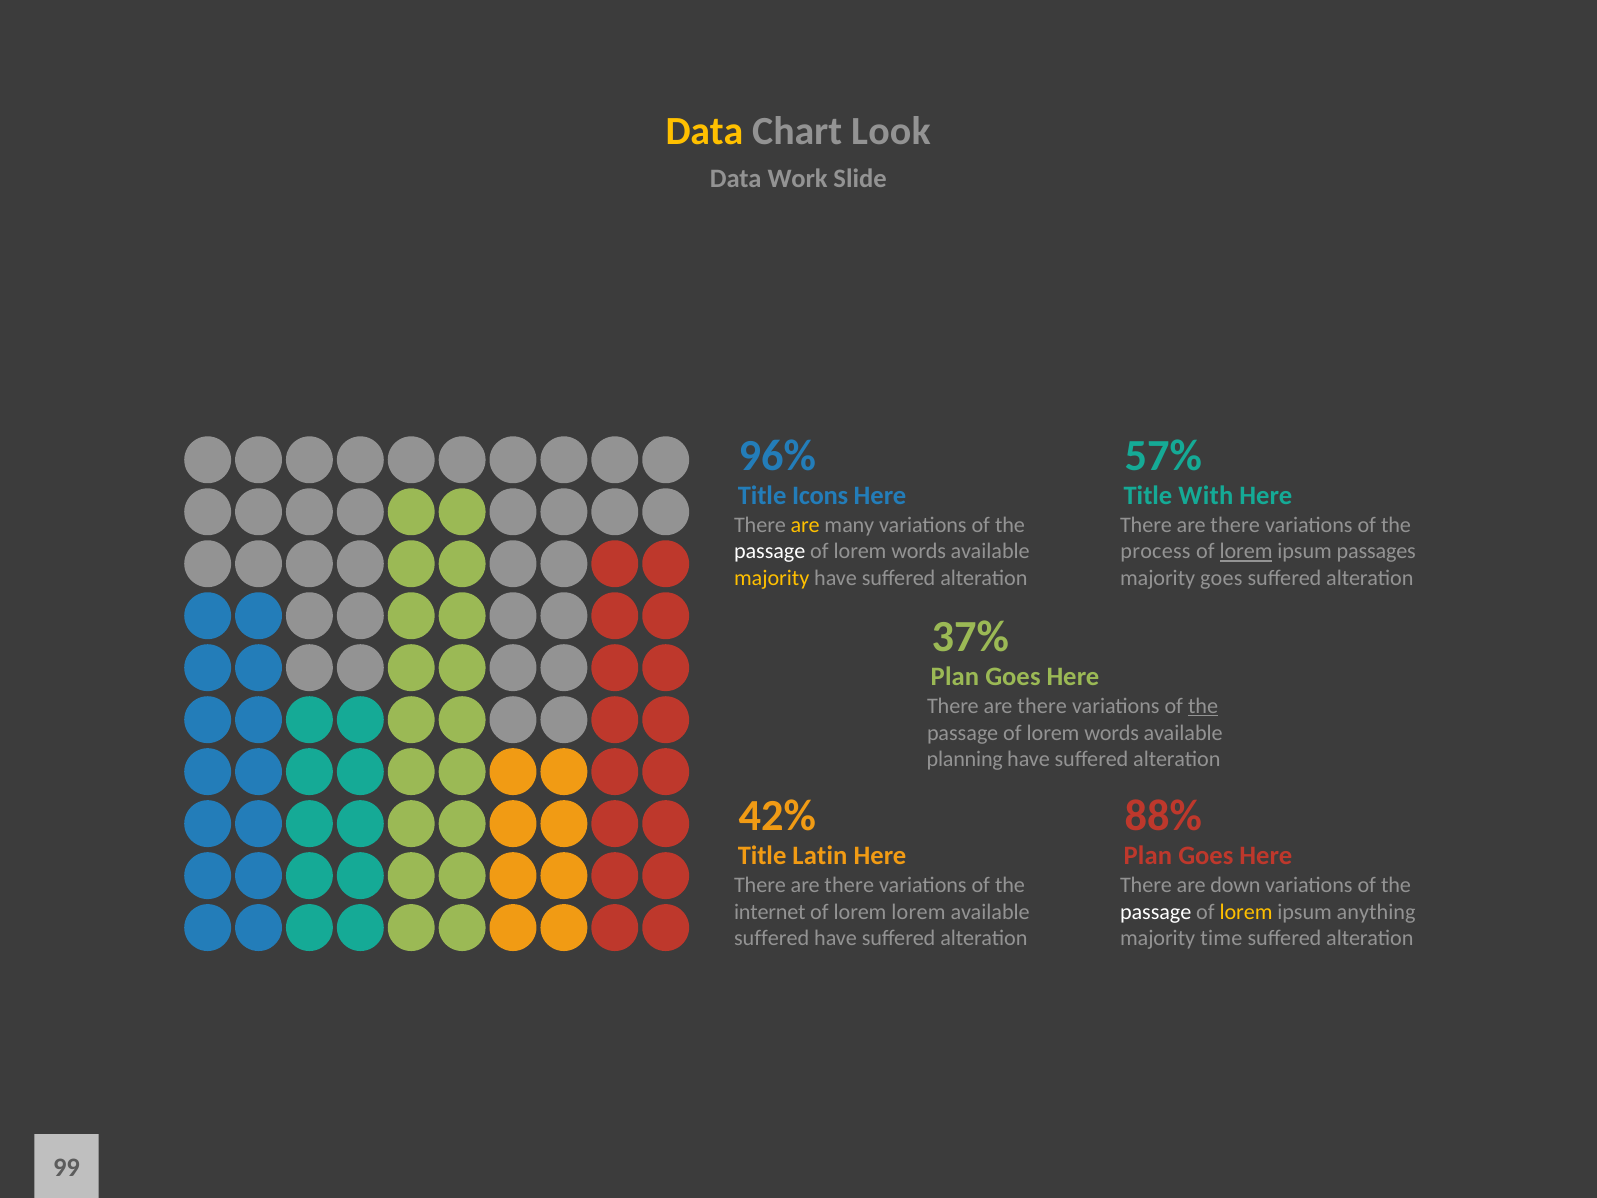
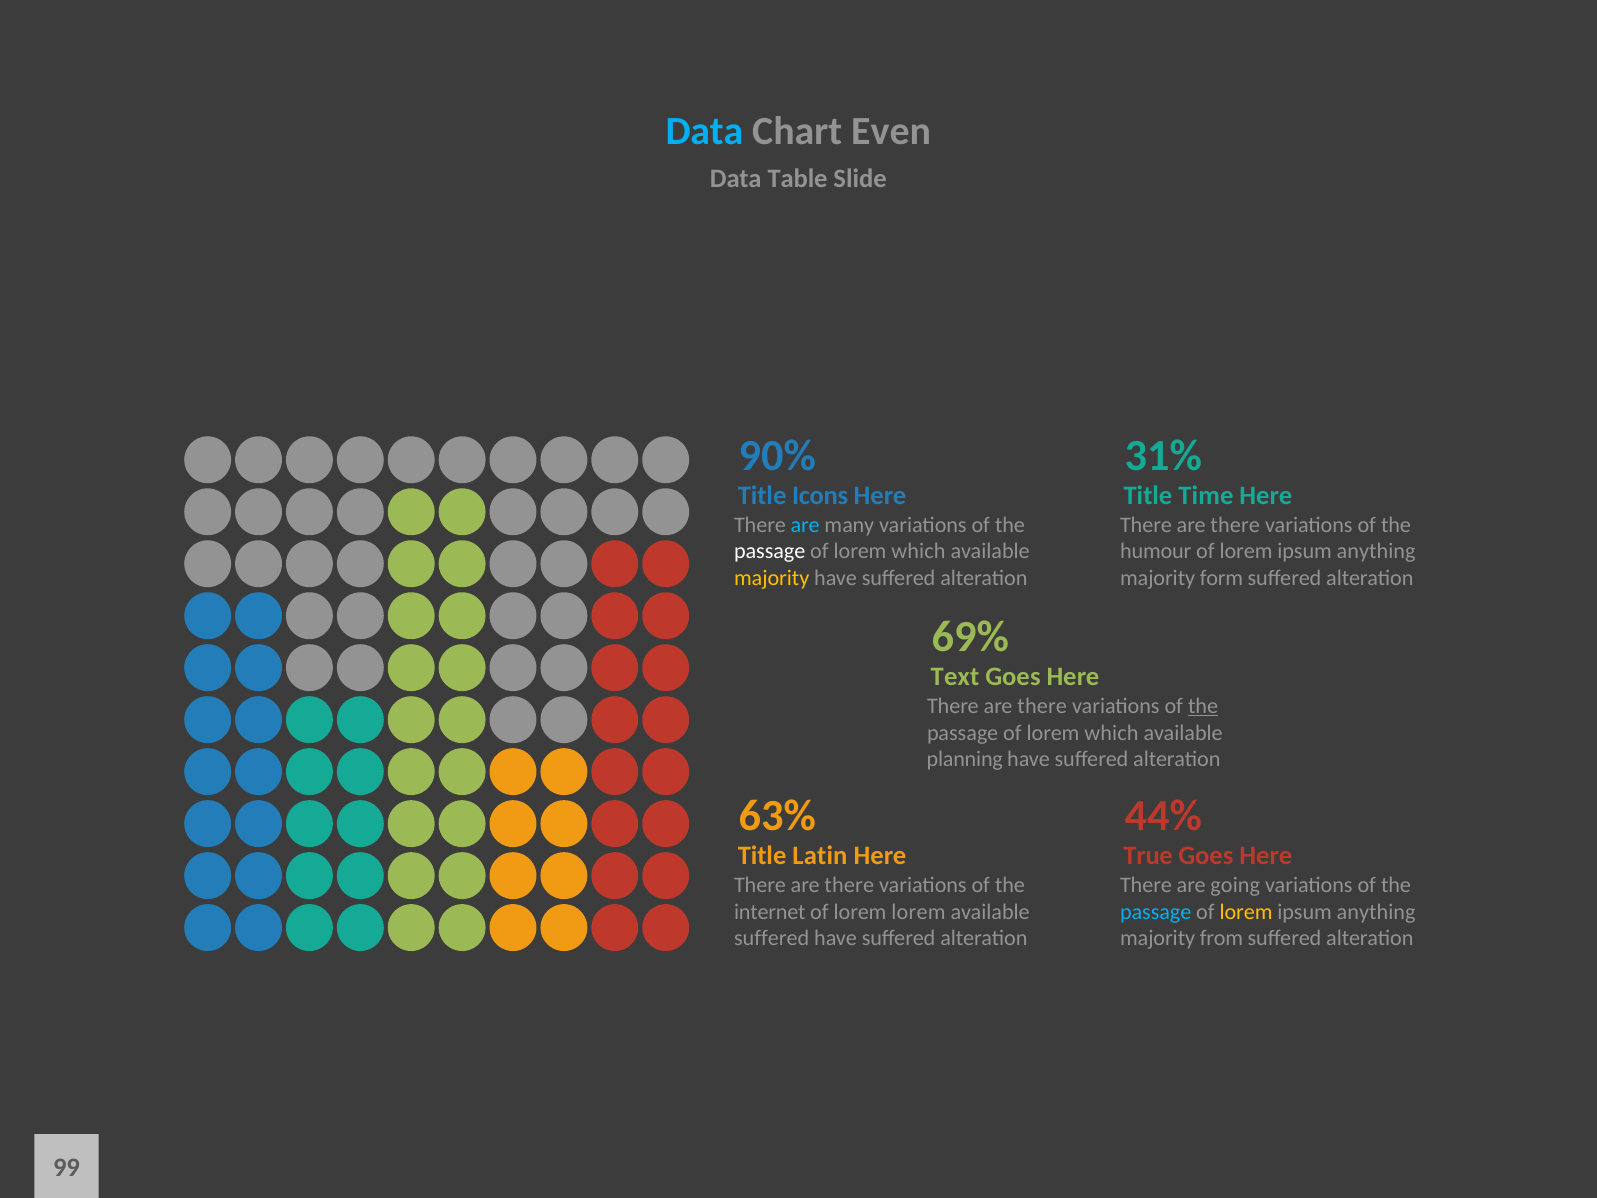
Data at (704, 131) colour: yellow -> light blue
Look: Look -> Even
Work: Work -> Table
96%: 96% -> 90%
57%: 57% -> 31%
With: With -> Time
are at (805, 525) colour: yellow -> light blue
words at (919, 551): words -> which
process: process -> humour
lorem at (1246, 551) underline: present -> none
passages at (1376, 551): passages -> anything
majority goes: goes -> form
37%: 37% -> 69%
Plan at (955, 676): Plan -> Text
words at (1112, 733): words -> which
42%: 42% -> 63%
88%: 88% -> 44%
Plan at (1148, 856): Plan -> True
down: down -> going
passage at (1156, 912) colour: white -> light blue
time: time -> from
